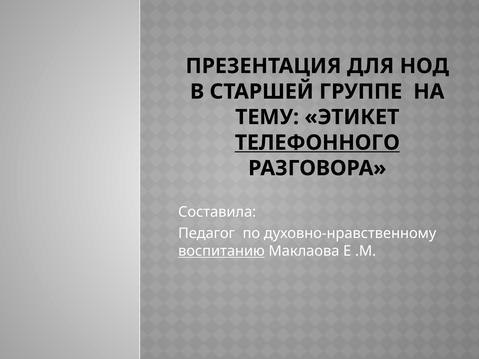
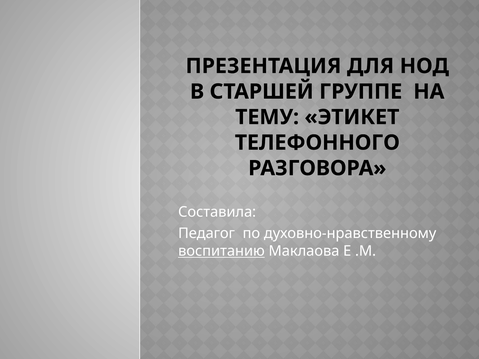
ТЕЛЕФОННОГО underline: present -> none
